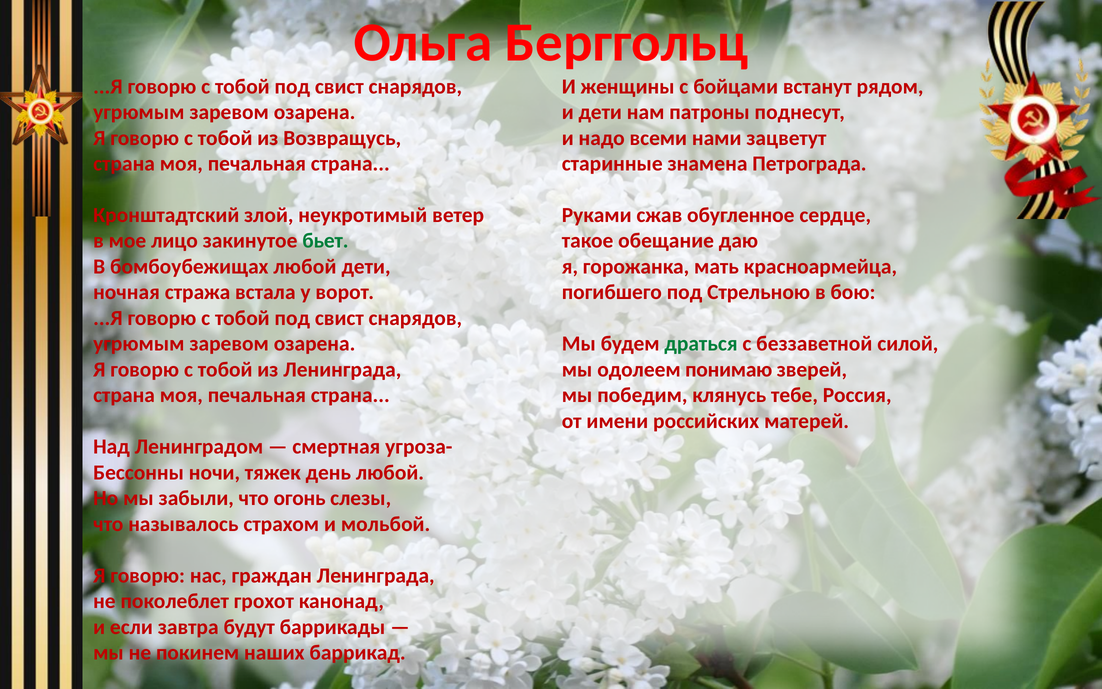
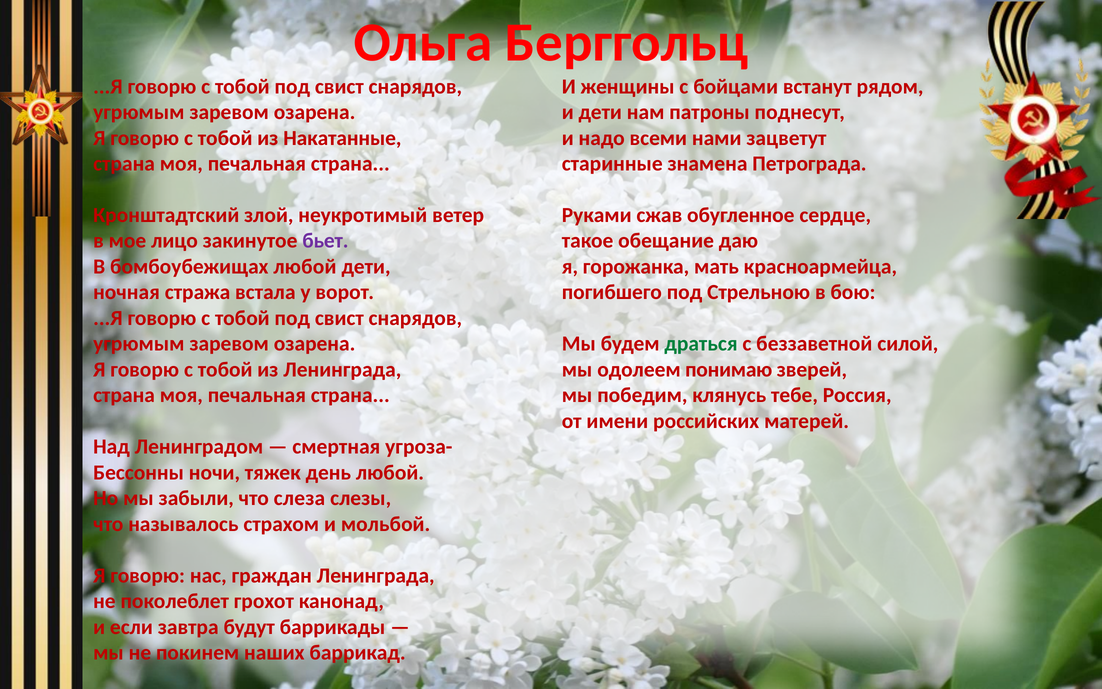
Возвращусь: Возвращусь -> Накатанные
бьет colour: green -> purple
огонь: огонь -> слеза
